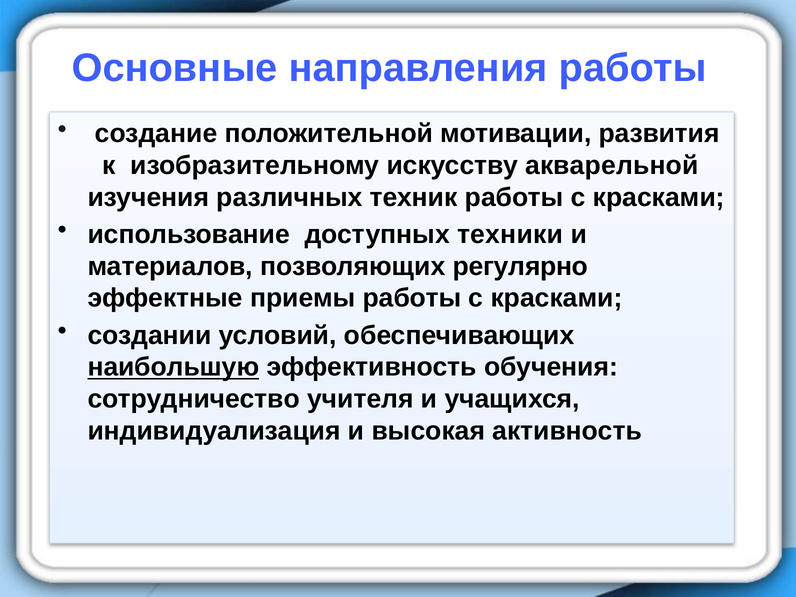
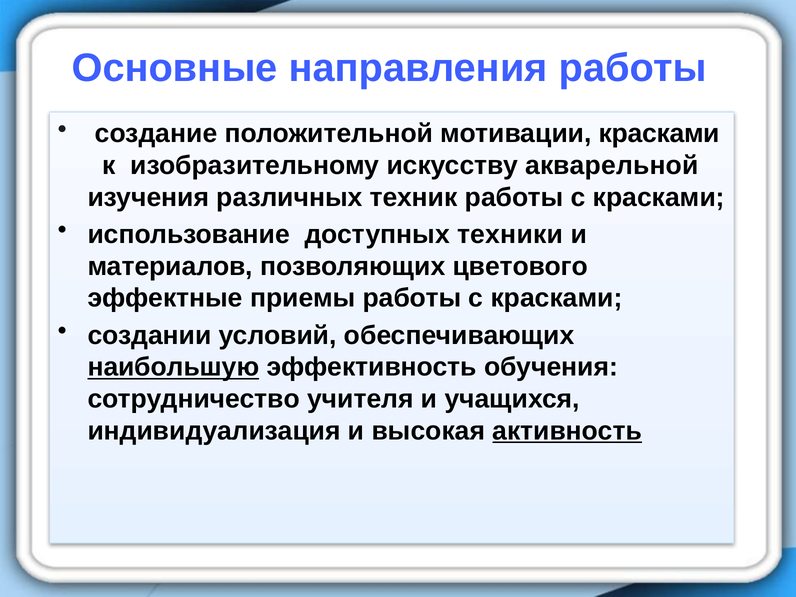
мотивации развития: развития -> красками
регулярно: регулярно -> цветового
активность underline: none -> present
